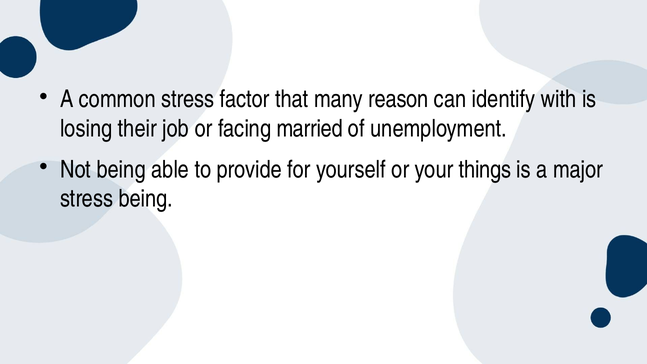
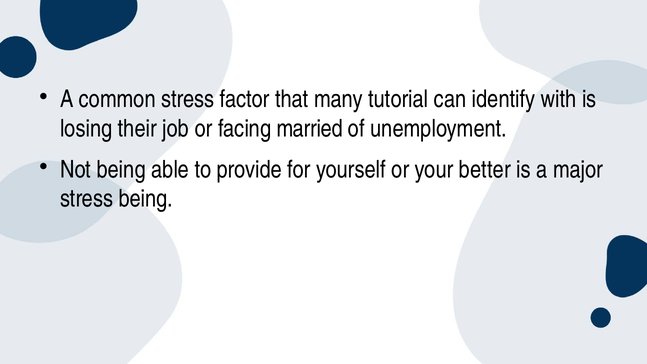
reason: reason -> tutorial
things: things -> better
